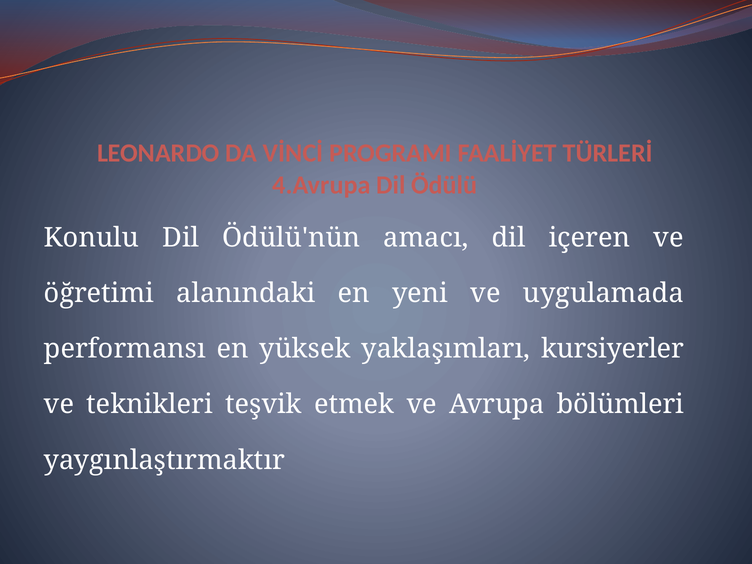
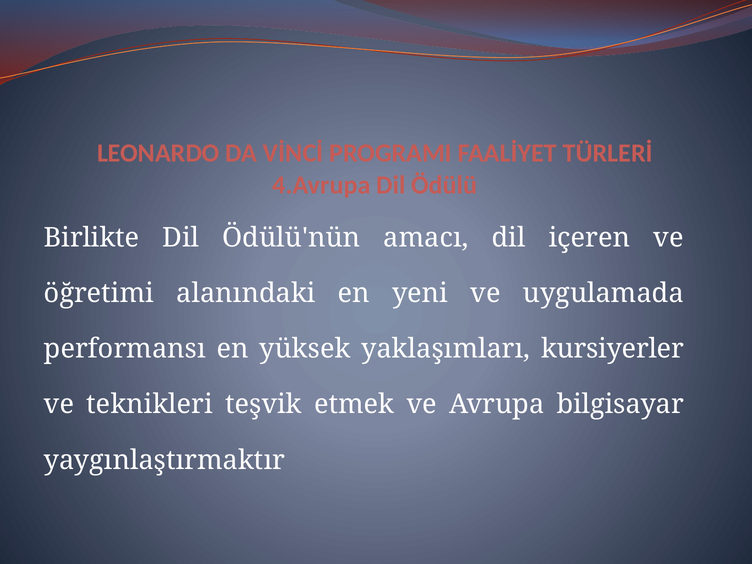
Konulu: Konulu -> Birlikte
bölümleri: bölümleri -> bilgisayar
